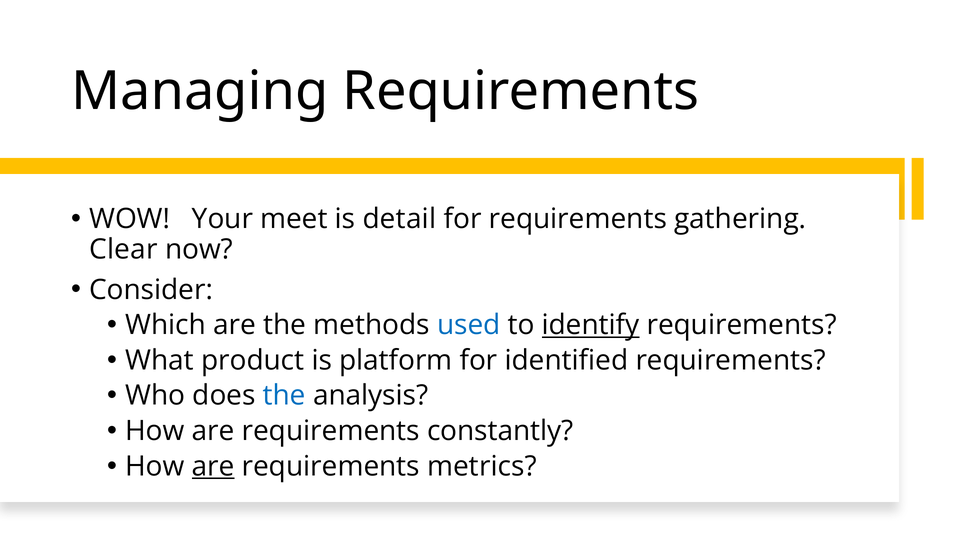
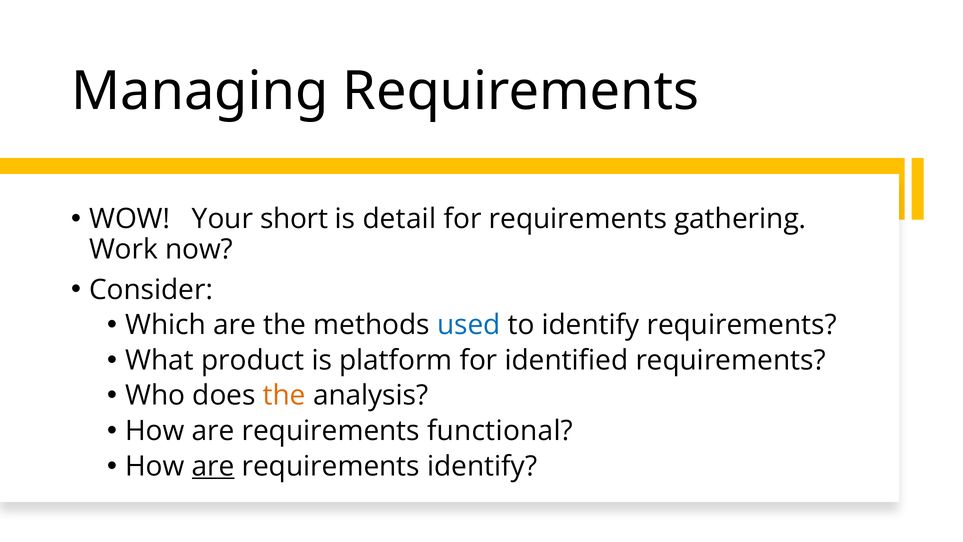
meet: meet -> short
Clear: Clear -> Work
identify at (591, 325) underline: present -> none
the at (284, 395) colour: blue -> orange
constantly: constantly -> functional
requirements metrics: metrics -> identify
